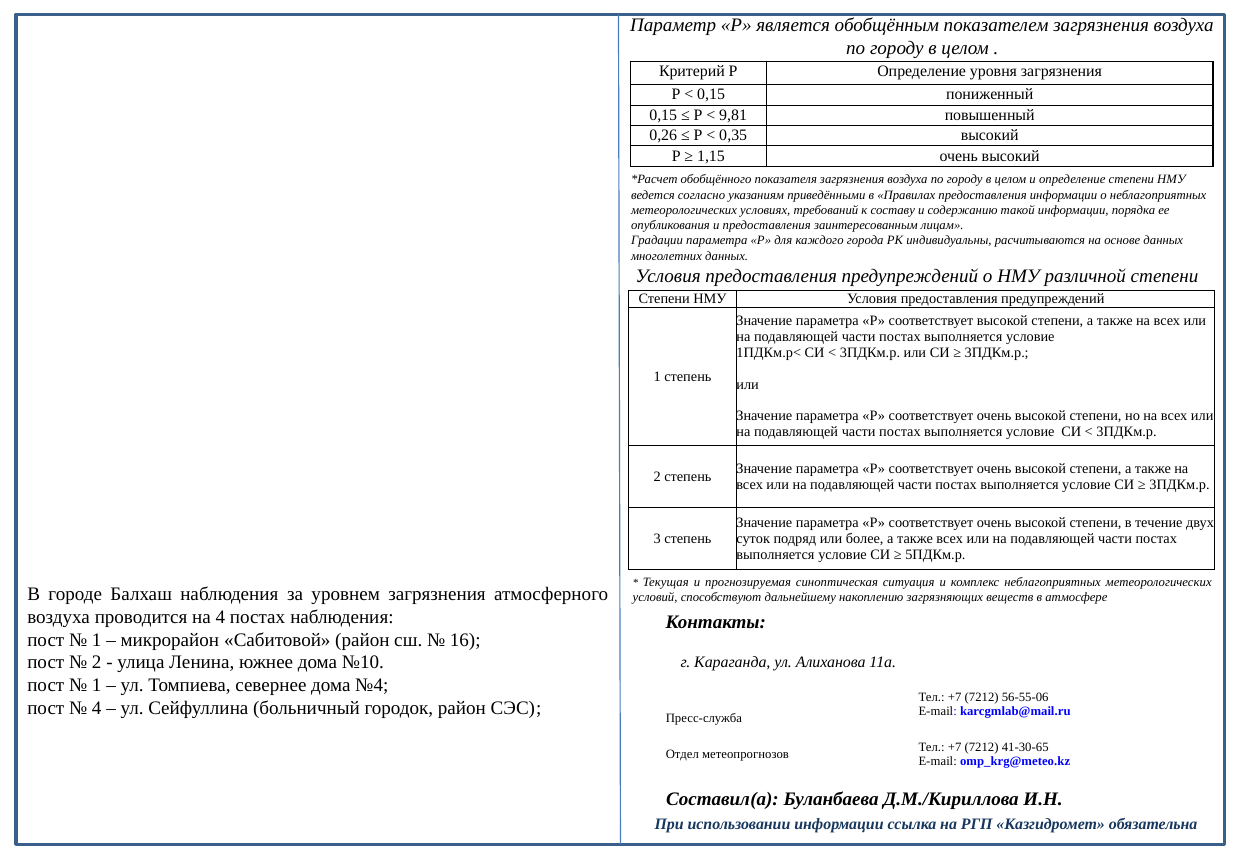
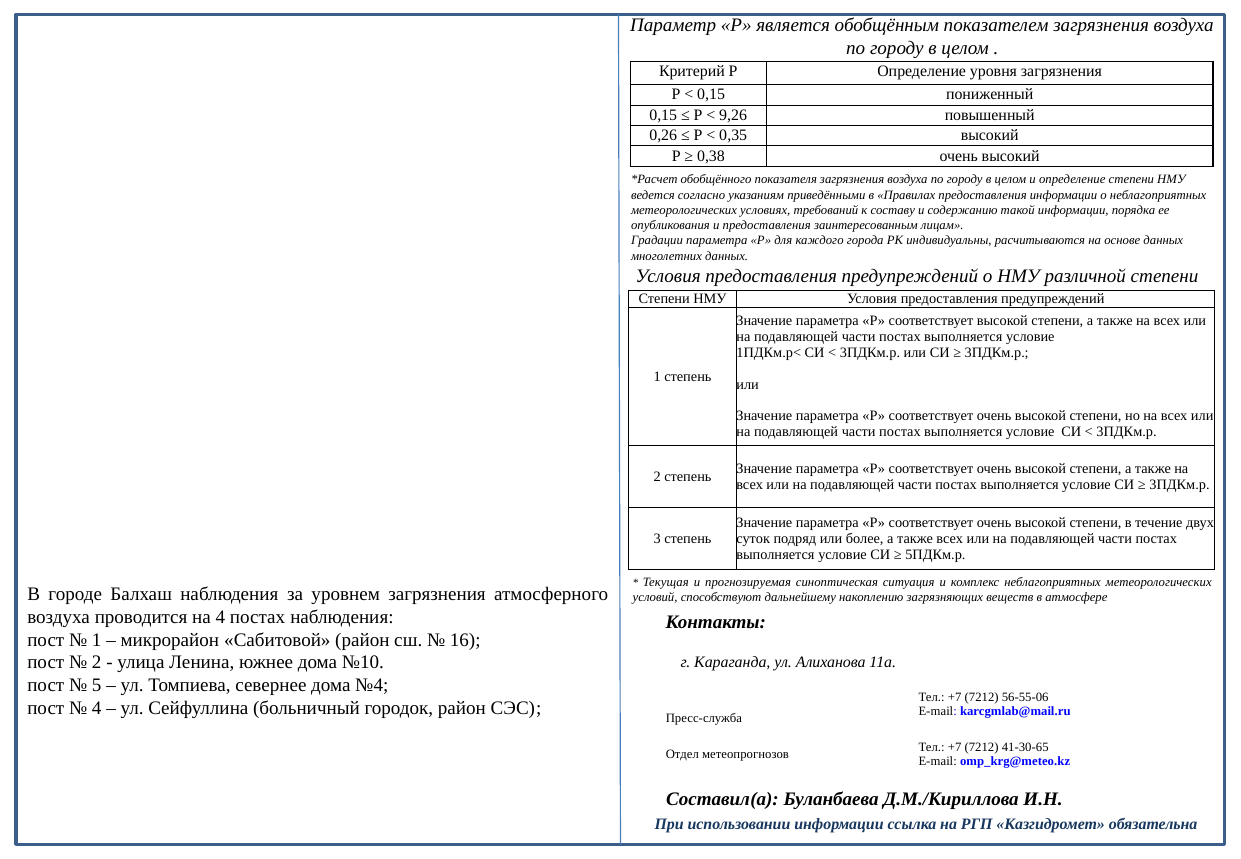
9,81: 9,81 -> 9,26
1,15: 1,15 -> 0,38
1 at (97, 686): 1 -> 5
